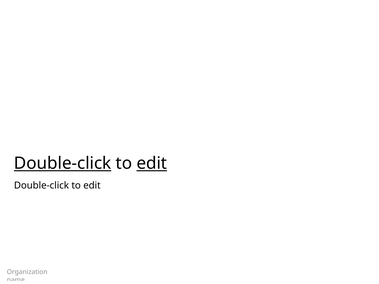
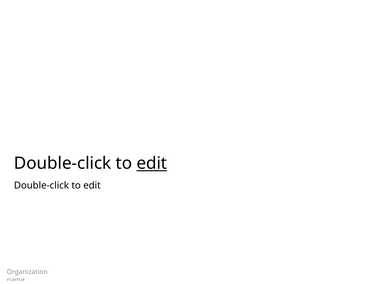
Double-click at (63, 163) underline: present -> none
